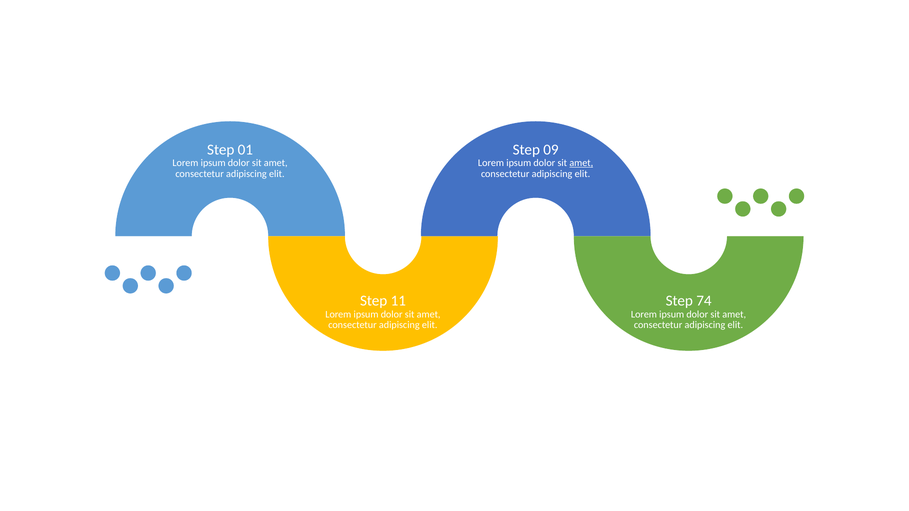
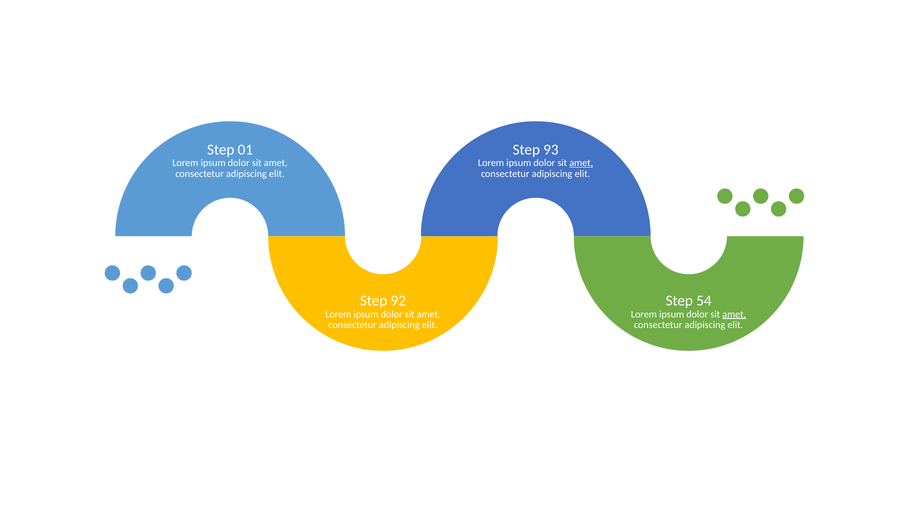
09: 09 -> 93
11: 11 -> 92
74: 74 -> 54
amet at (734, 314) underline: none -> present
